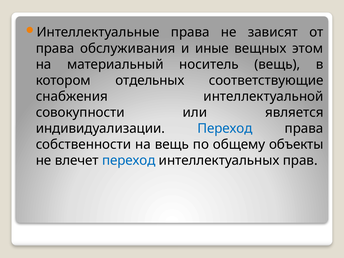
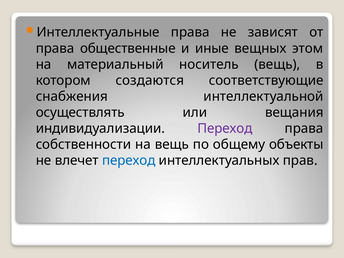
обслуживания: обслуживания -> общественные
отдельных: отдельных -> создаются
совокупности: совокупности -> осуществлять
является: является -> вещания
Переход at (225, 128) colour: blue -> purple
